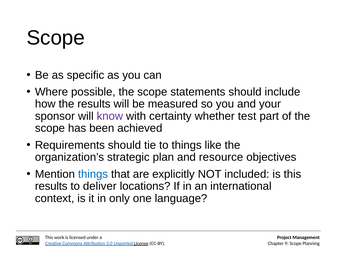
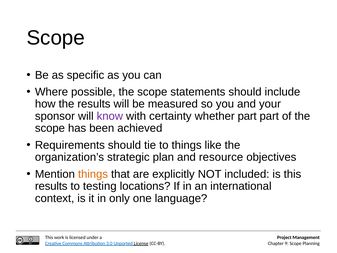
whether test: test -> part
things at (93, 174) colour: blue -> orange
deliver: deliver -> testing
